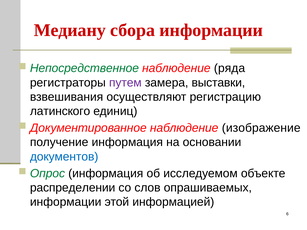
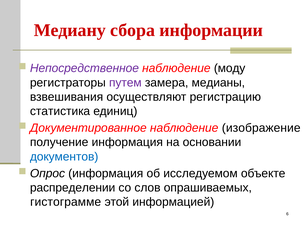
Непосредственное colour: green -> purple
ряда: ряда -> моду
выставки: выставки -> медианы
латинского: латинского -> статистика
Опрос colour: green -> black
информации at (66, 202): информации -> гистограмме
